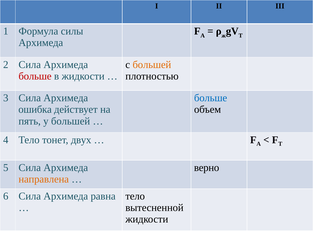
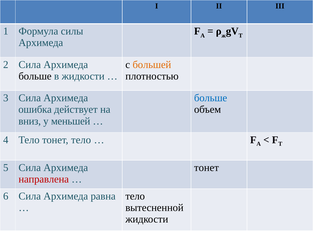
больше at (35, 76) colour: red -> black
пять: пять -> вниз
у большей: большей -> меньшей
тонет двух: двух -> тело
верно at (207, 168): верно -> тонет
направлена colour: orange -> red
